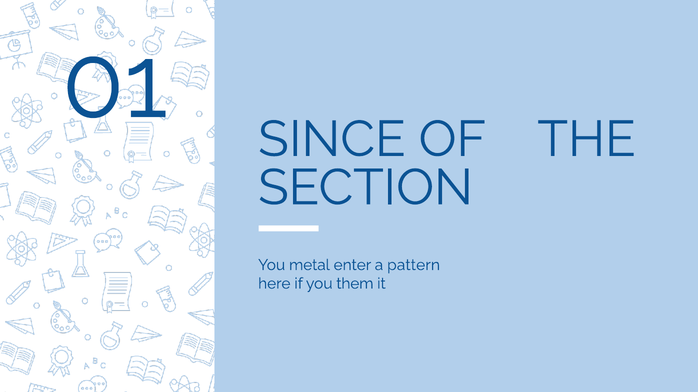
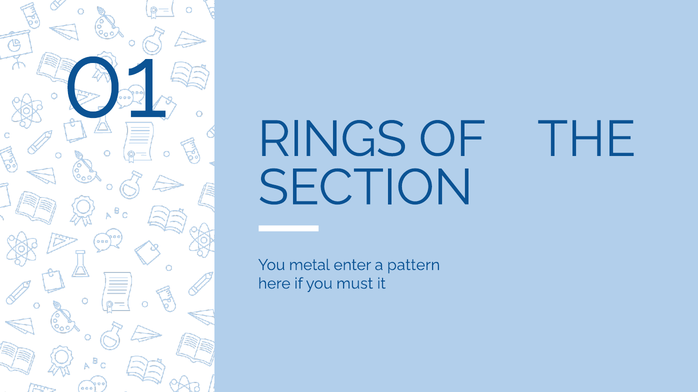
SINCE: SINCE -> RINGS
them: them -> must
